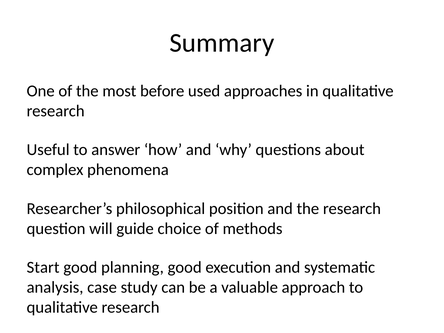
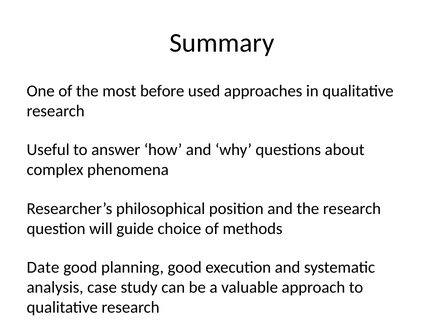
Start: Start -> Date
